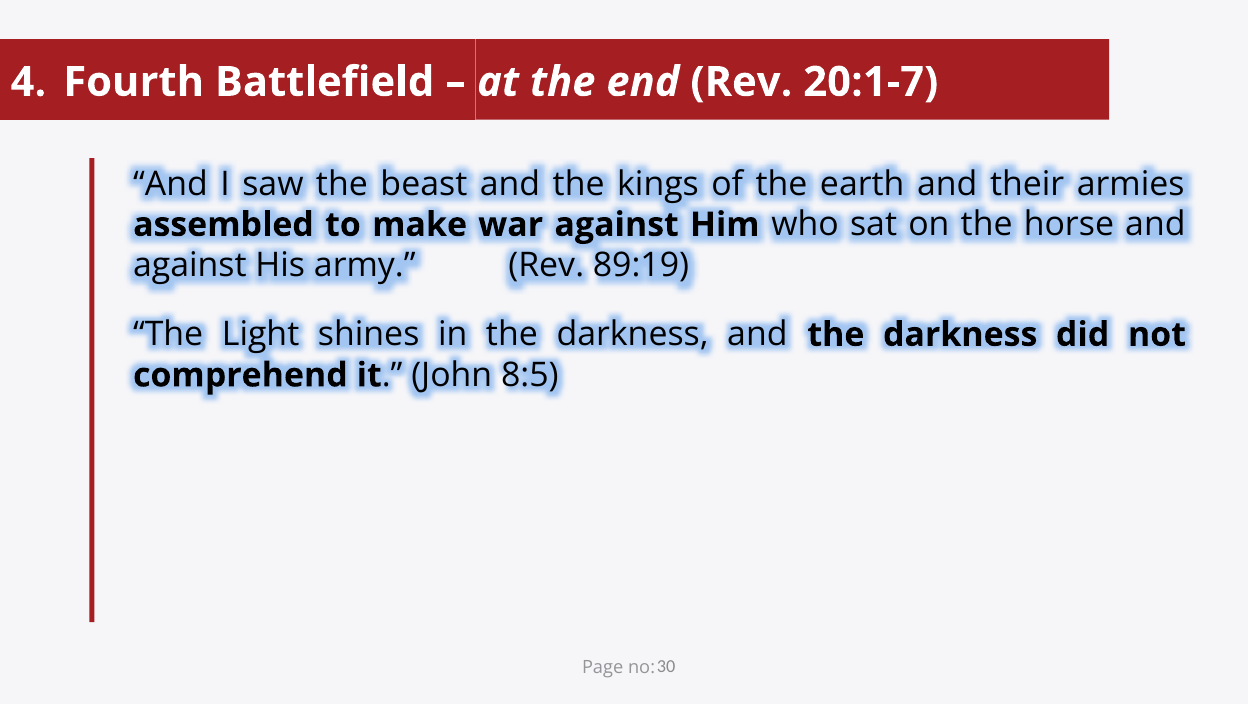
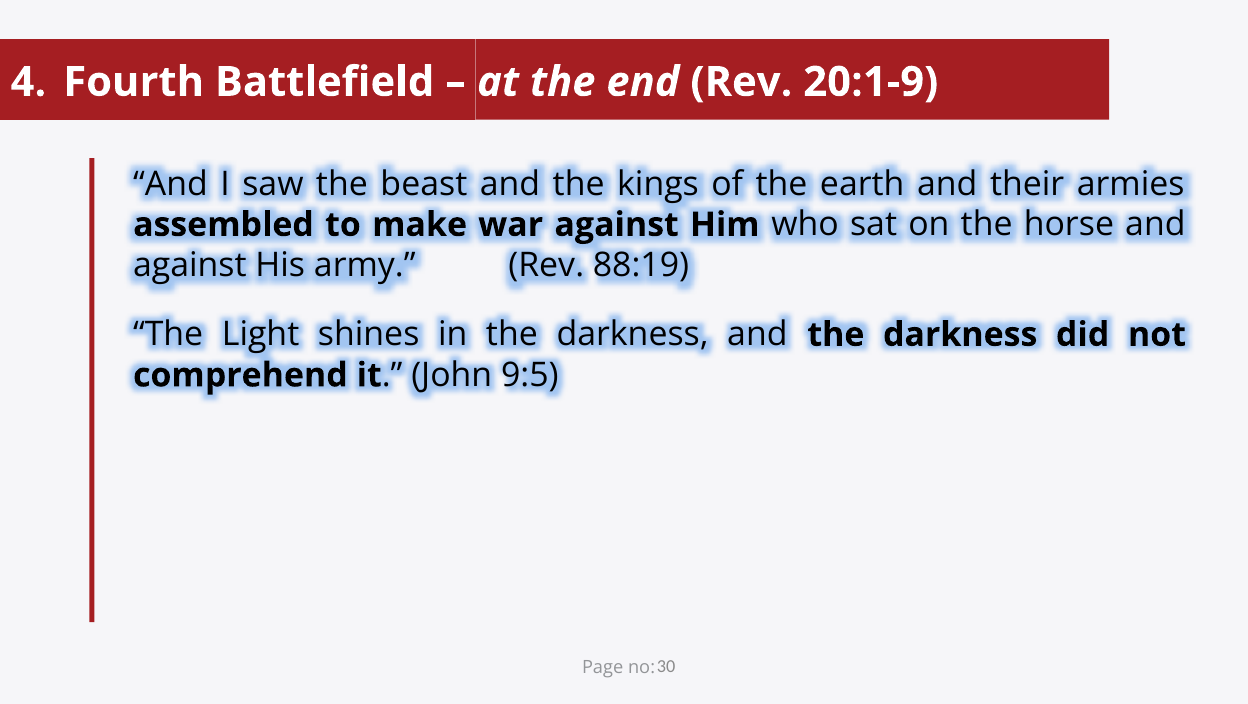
20:1-7: 20:1-7 -> 20:1-9
89:19: 89:19 -> 88:19
8:5: 8:5 -> 9:5
